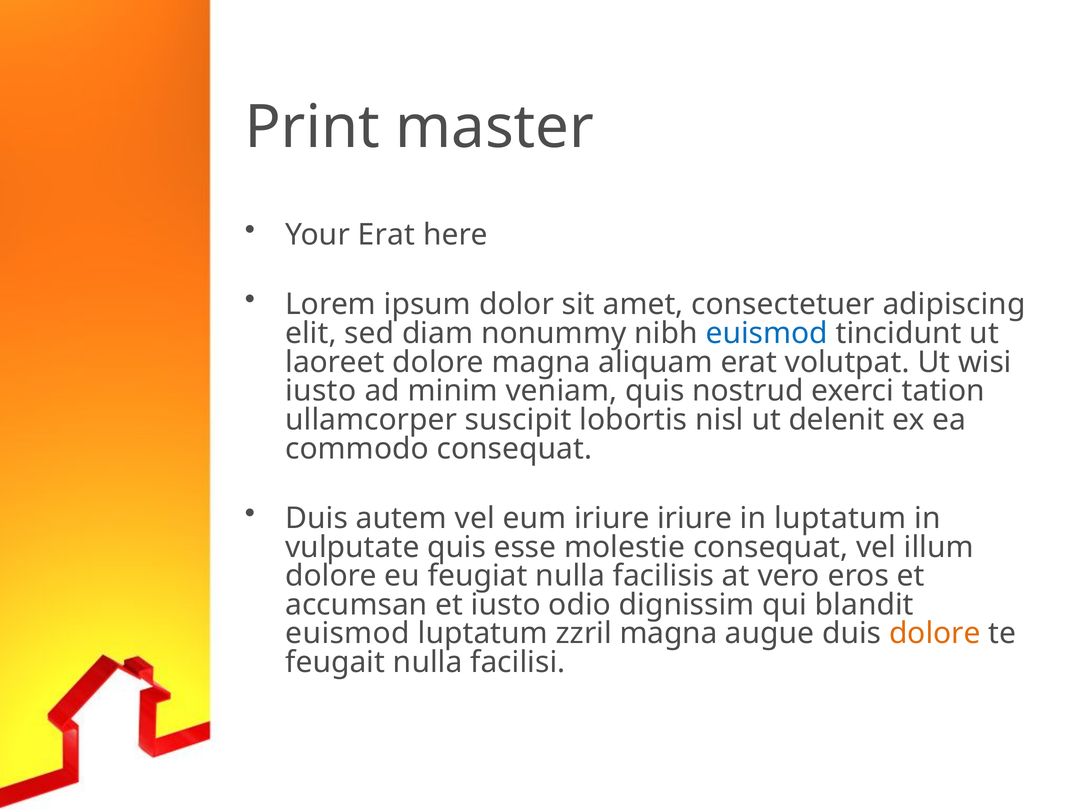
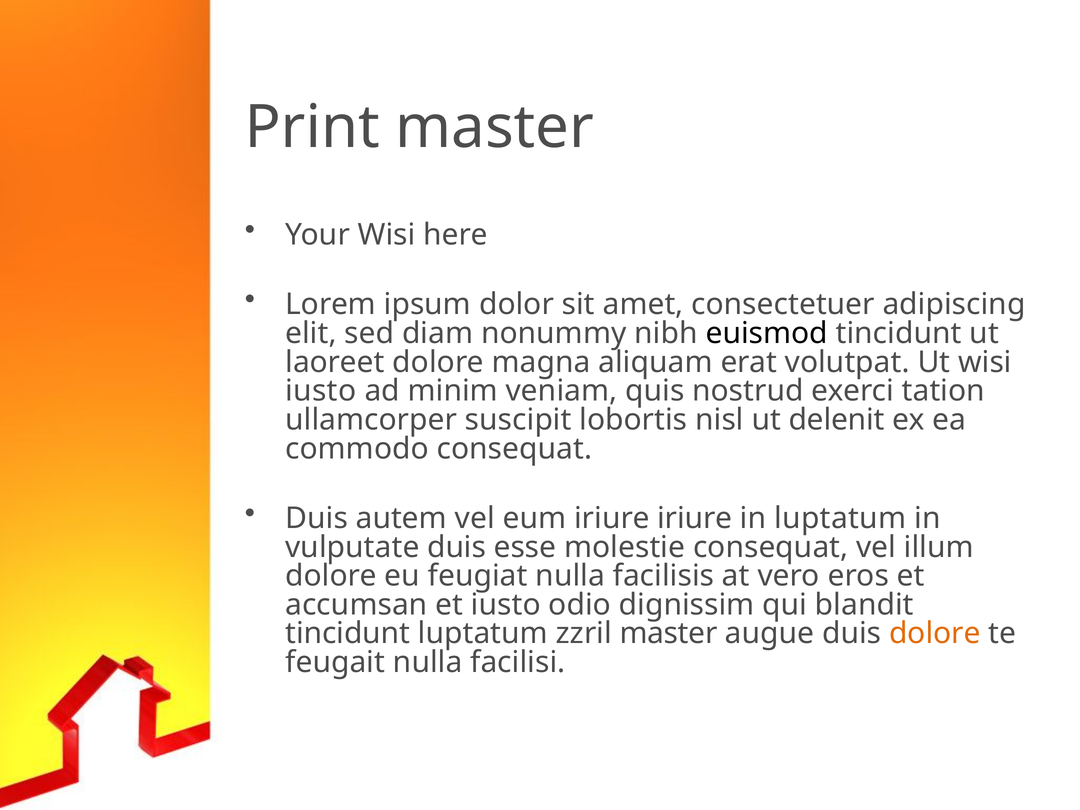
Your Erat: Erat -> Wisi
euismod at (767, 333) colour: blue -> black
vulputate quis: quis -> duis
euismod at (348, 634): euismod -> tincidunt
zzril magna: magna -> master
